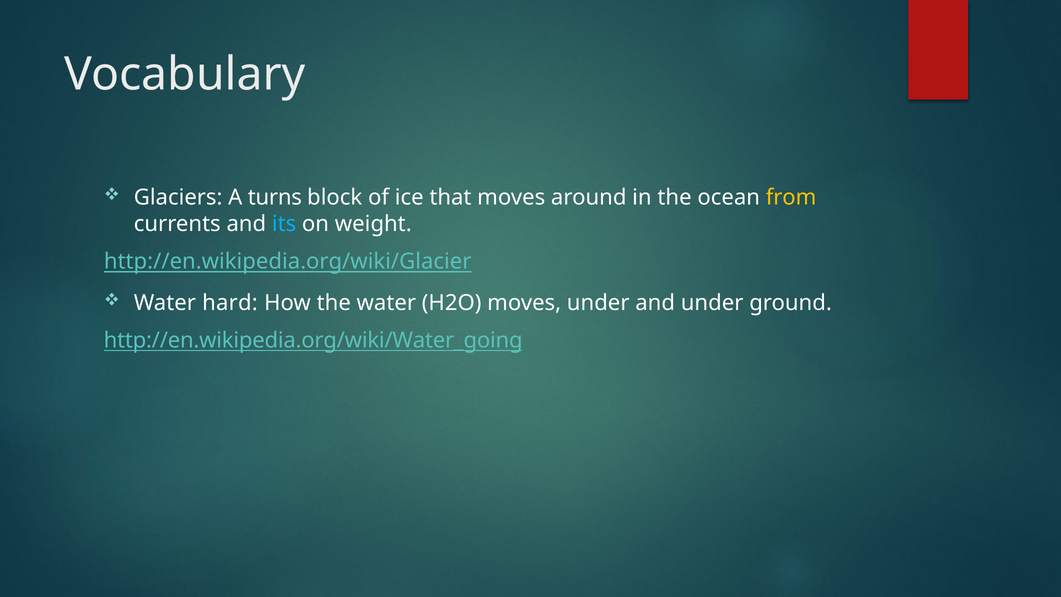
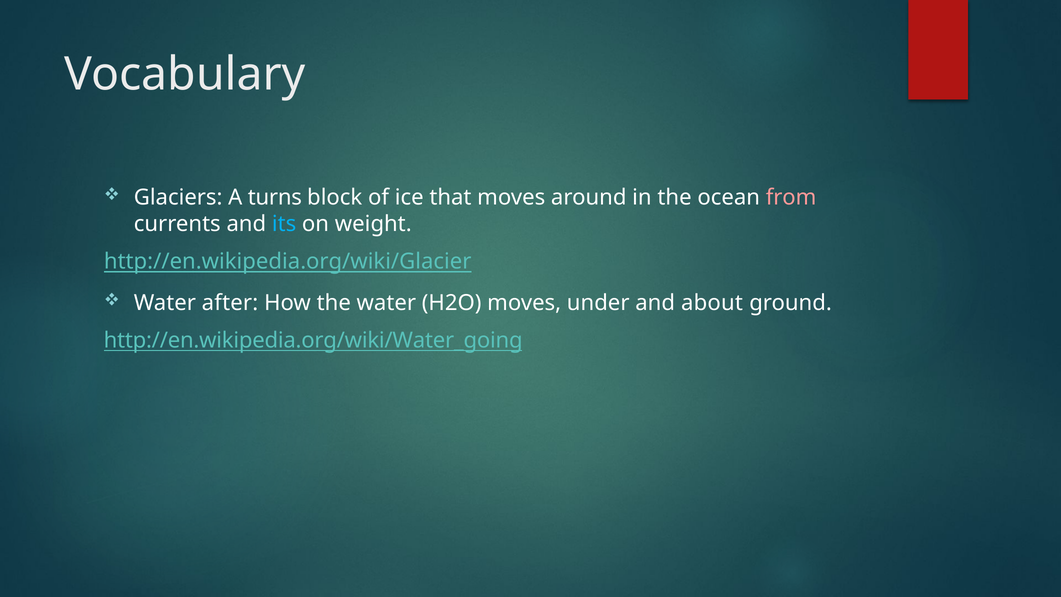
from colour: yellow -> pink
hard: hard -> after
and under: under -> about
